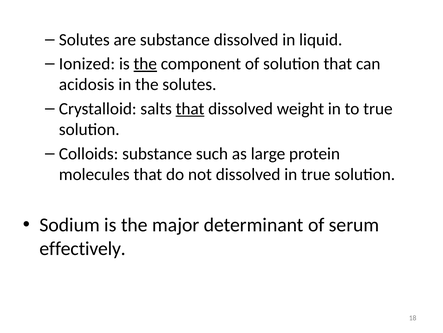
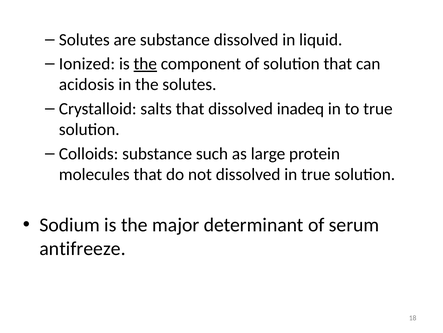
that at (190, 109) underline: present -> none
weight: weight -> inadeq
effectively: effectively -> antifreeze
